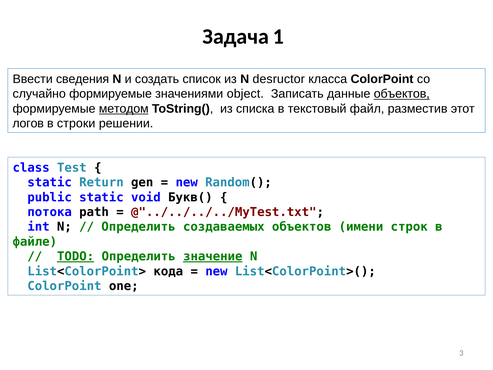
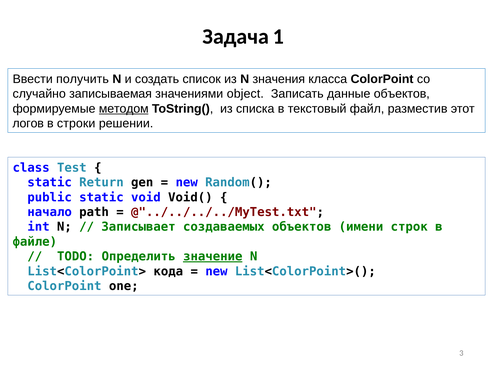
сведения: сведения -> получить
desructor: desructor -> значения
случайно формируемые: формируемые -> записываемая
объектов at (402, 94) underline: present -> none
Букв(: Букв( -> Void(
потока: потока -> начало
Определить at (139, 227): Определить -> Записывает
TODO underline: present -> none
